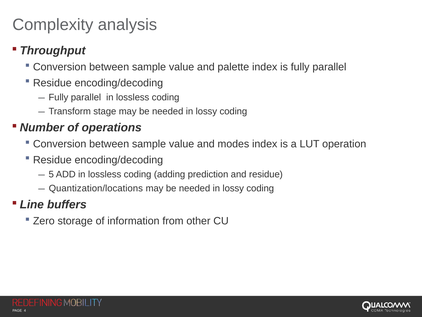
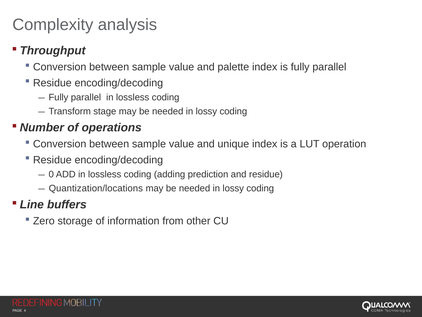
modes: modes -> unique
5: 5 -> 0
